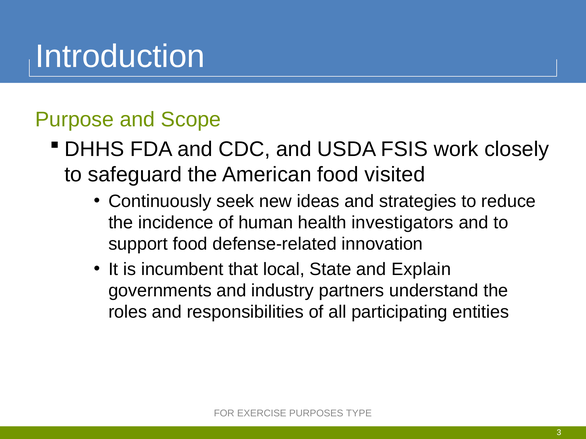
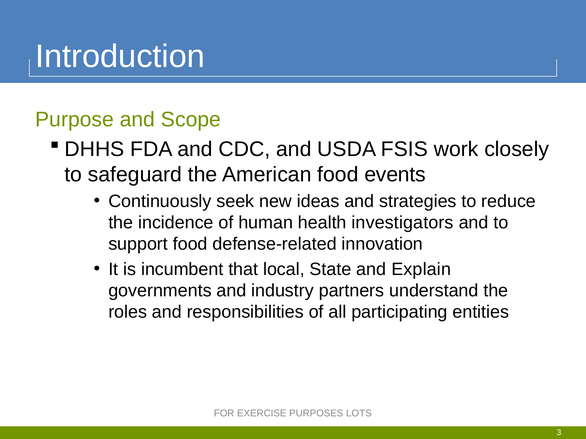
visited: visited -> events
TYPE: TYPE -> LOTS
